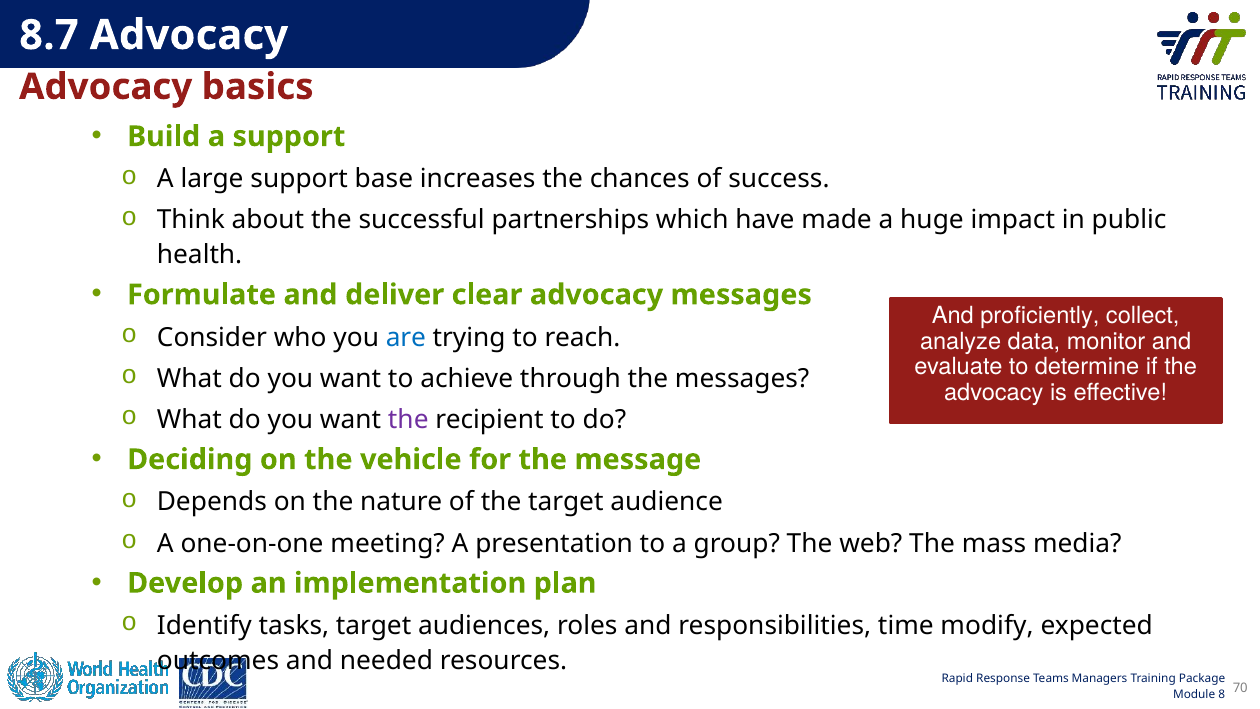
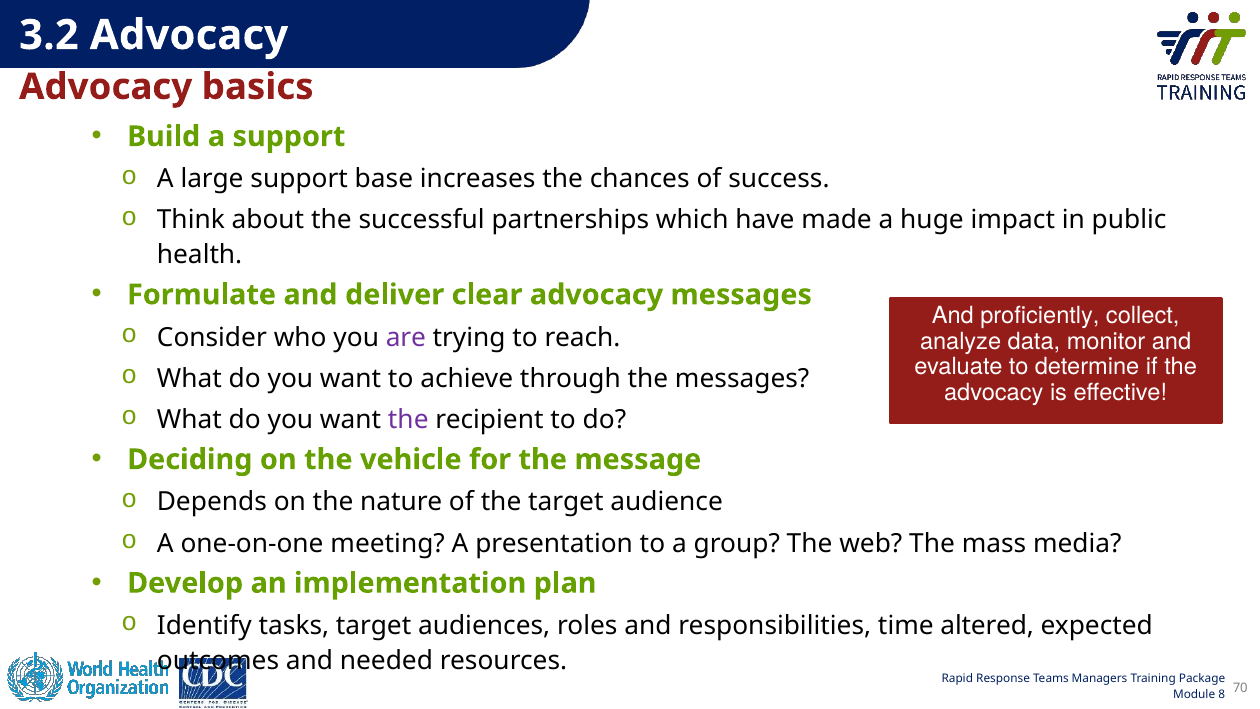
8.7: 8.7 -> 3.2
are colour: blue -> purple
modify: modify -> altered
